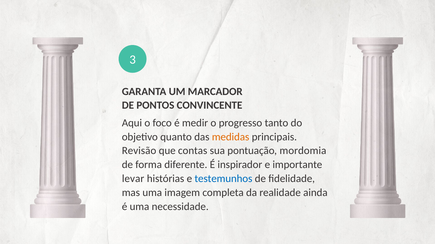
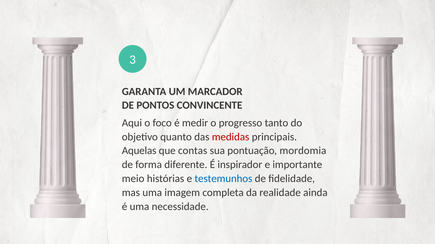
medidas colour: orange -> red
Revisão: Revisão -> Aquelas
levar: levar -> meio
